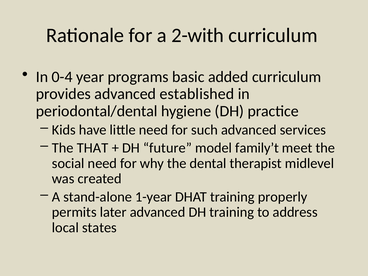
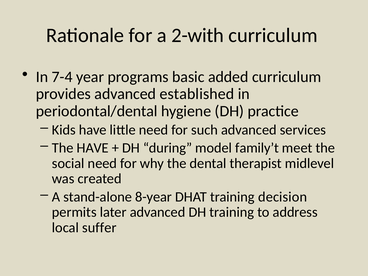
0-4: 0-4 -> 7-4
The THAT: THAT -> HAVE
future: future -> during
1-year: 1-year -> 8-year
properly: properly -> decision
states: states -> suffer
